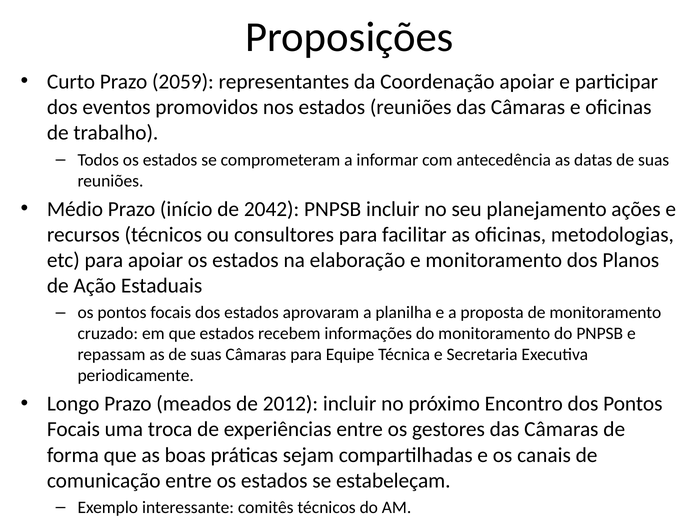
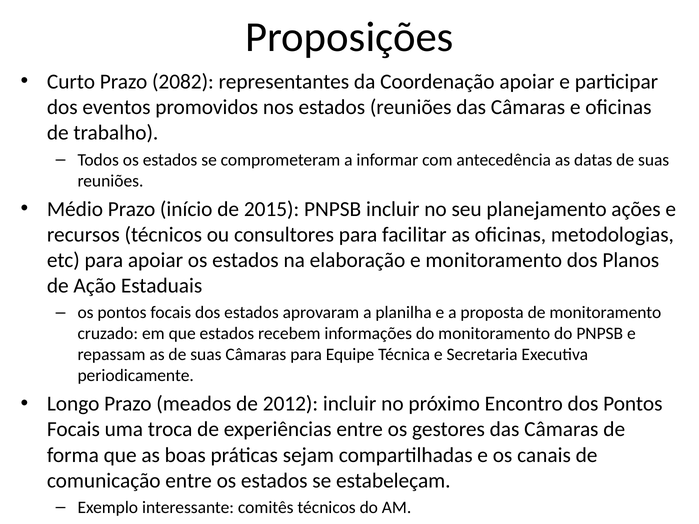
2059: 2059 -> 2082
2042: 2042 -> 2015
